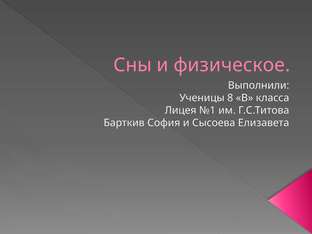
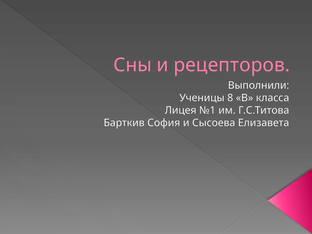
физическое: физическое -> рецепторов
